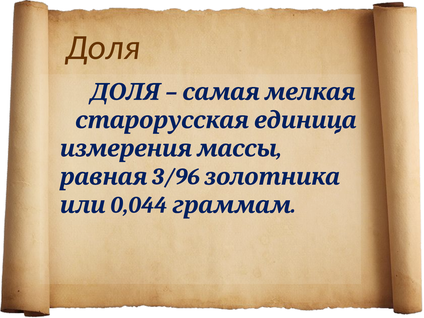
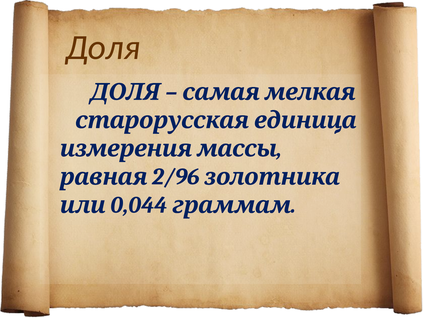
3/96: 3/96 -> 2/96
